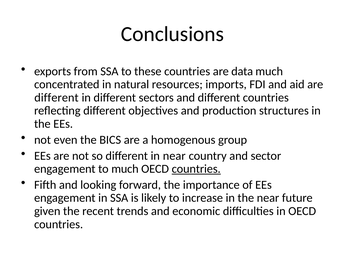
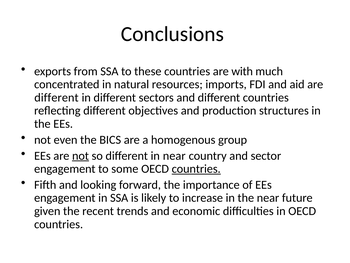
data: data -> with
not at (81, 155) underline: none -> present
to much: much -> some
